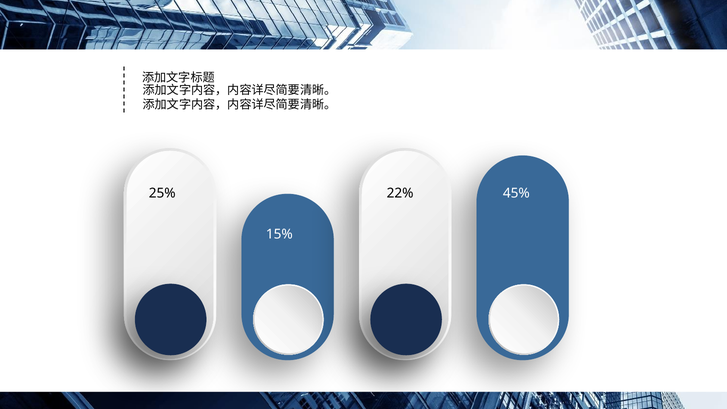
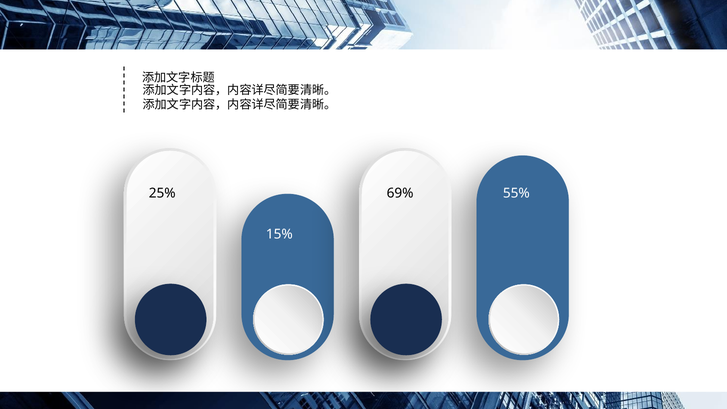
22%: 22% -> 69%
45%: 45% -> 55%
